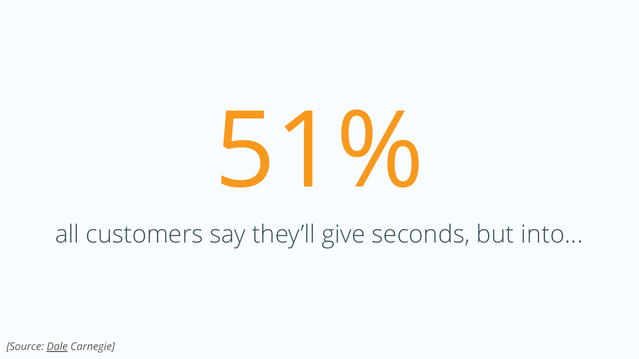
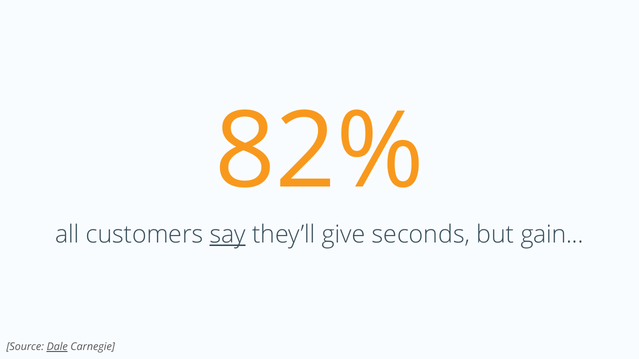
51%: 51% -> 82%
say underline: none -> present
into: into -> gain
